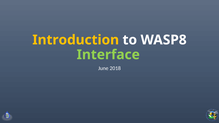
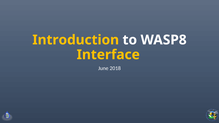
Interface colour: light green -> yellow
